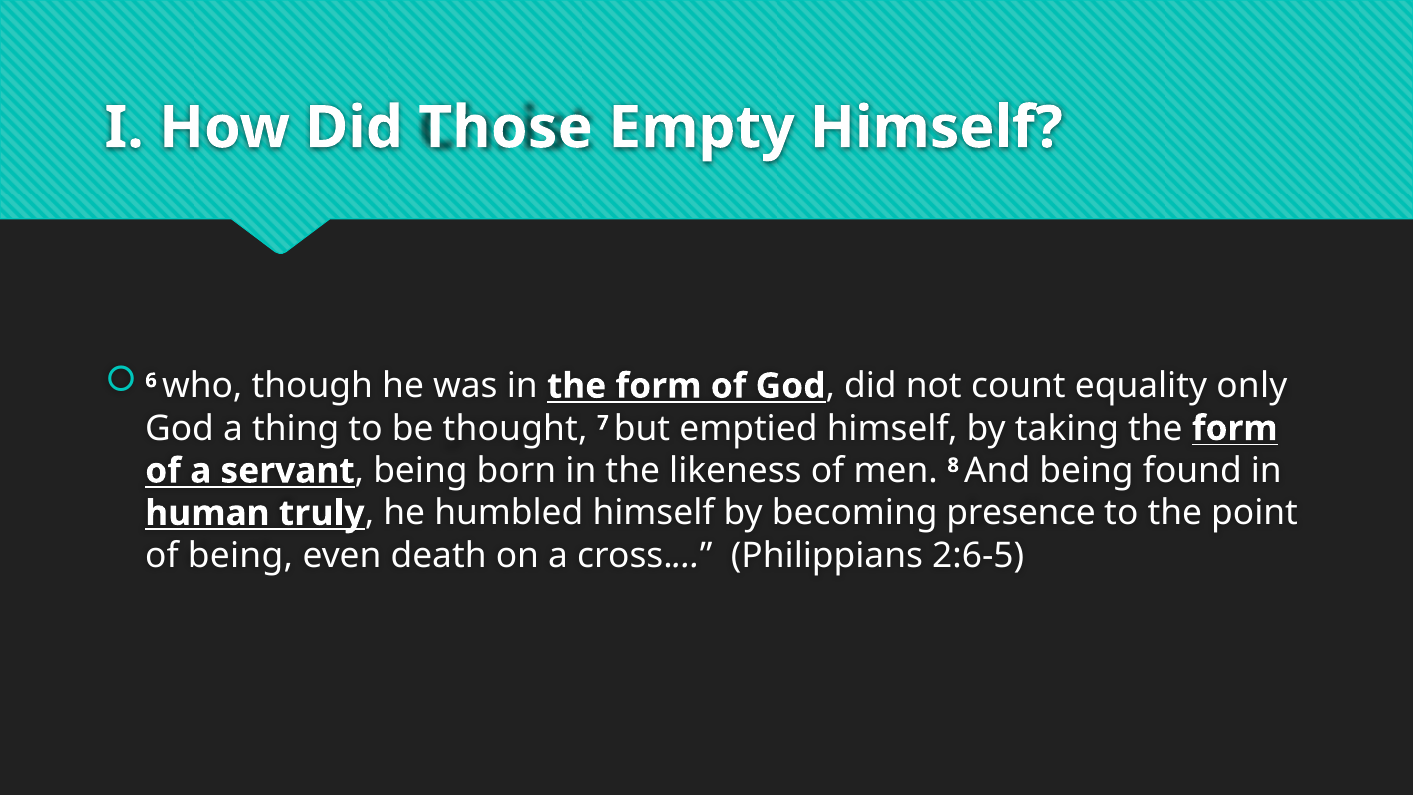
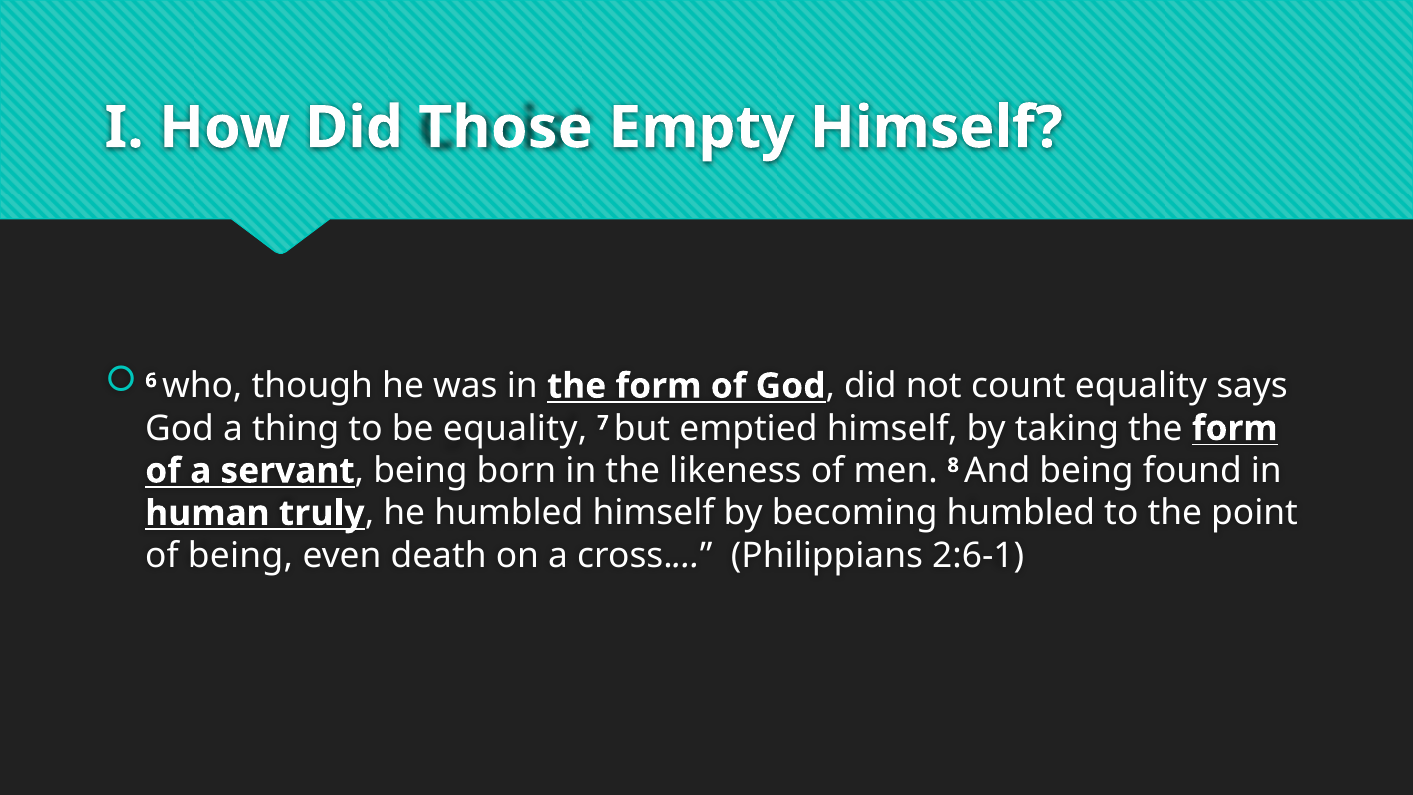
only: only -> says
be thought: thought -> equality
becoming presence: presence -> humbled
2:6-5: 2:6-5 -> 2:6-1
